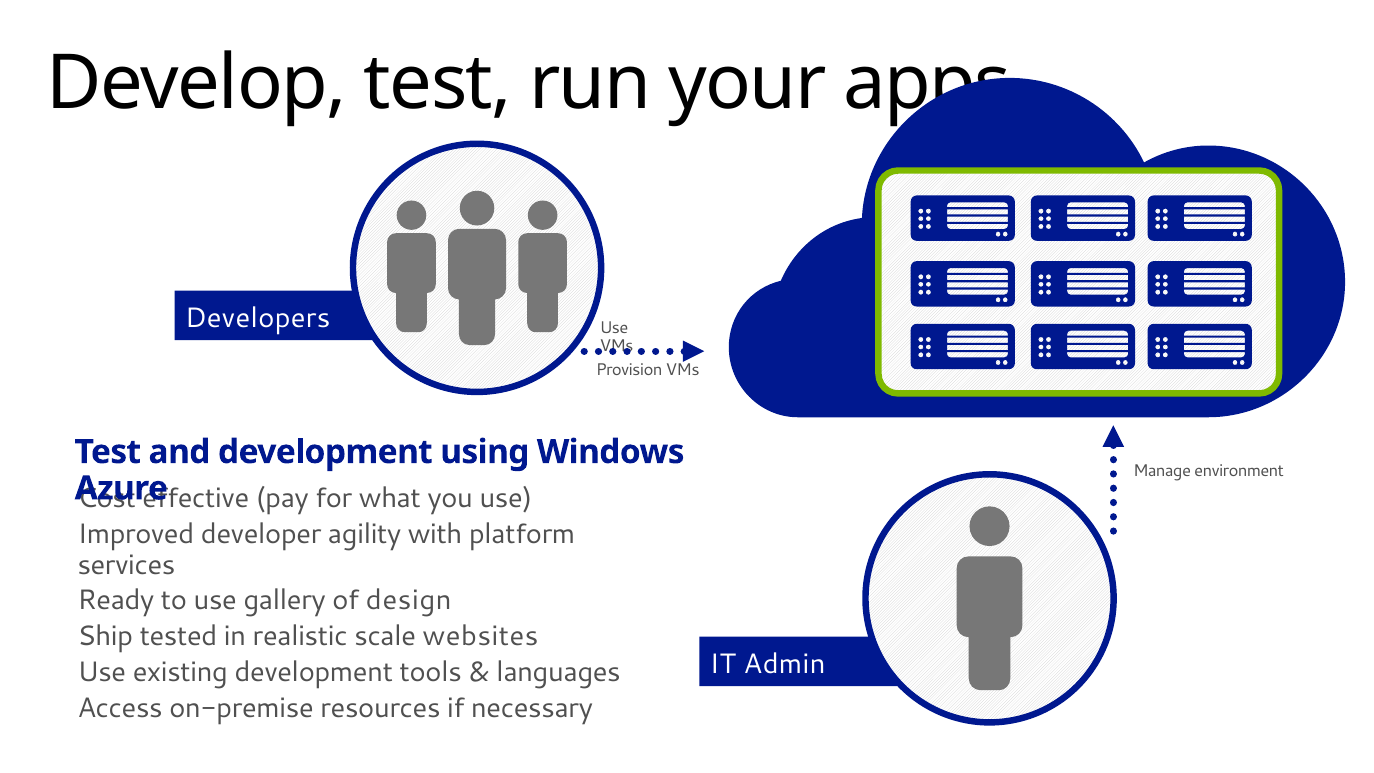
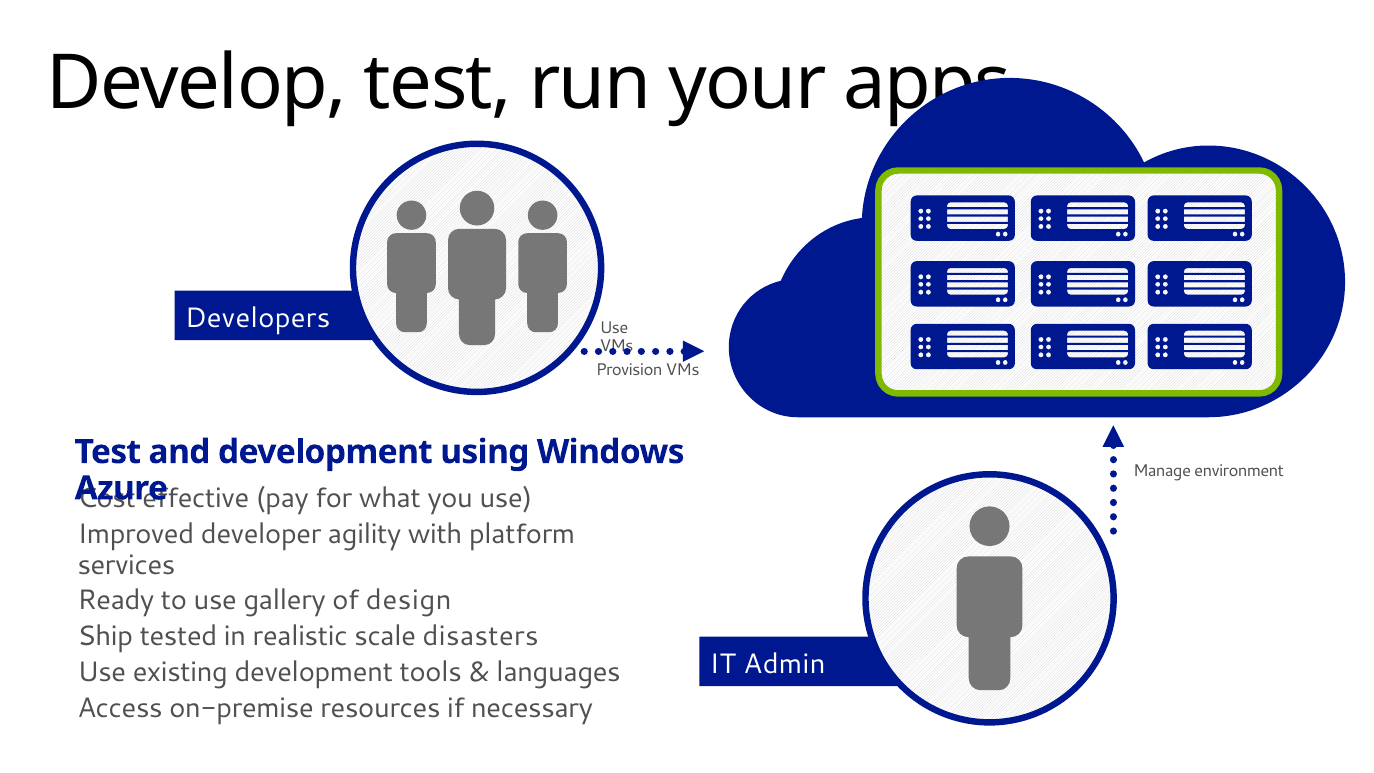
websites: websites -> disasters
